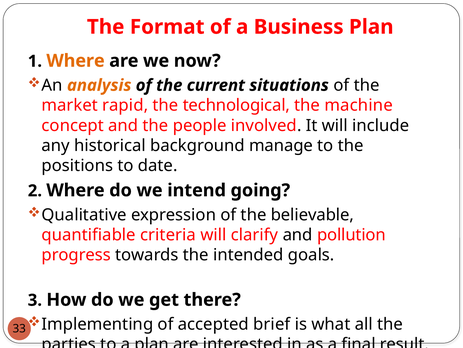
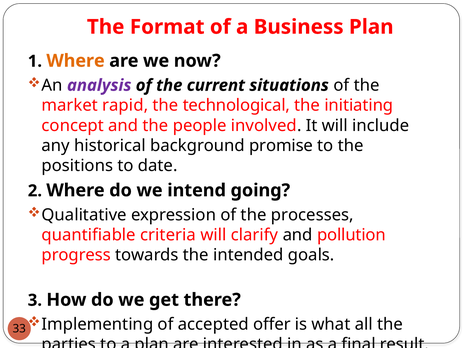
analysis colour: orange -> purple
machine: machine -> initiating
manage: manage -> promise
believable: believable -> processes
brief: brief -> offer
